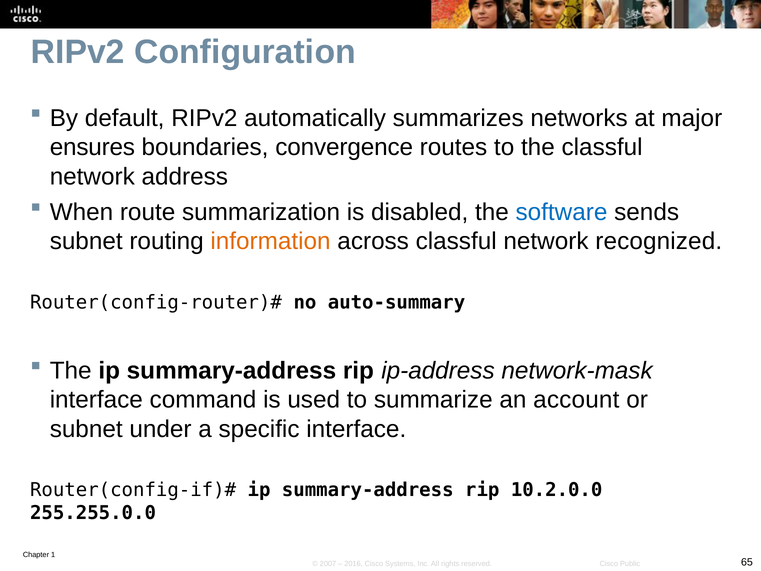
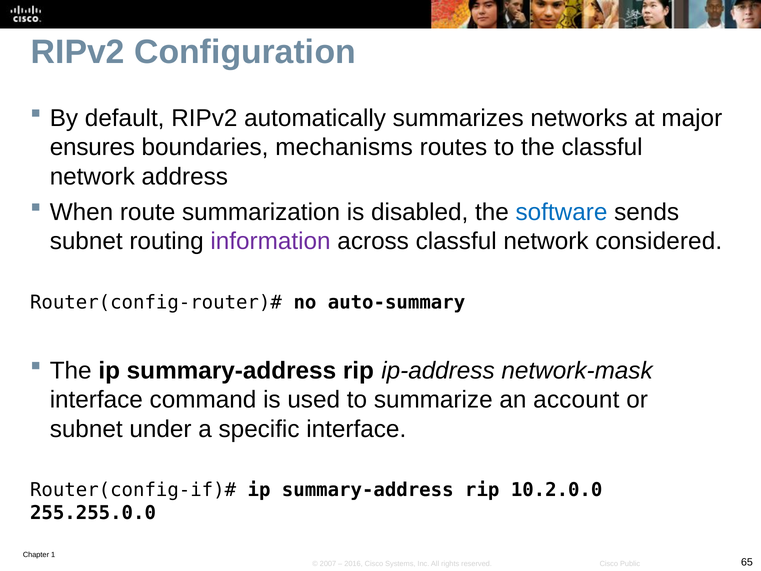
convergence: convergence -> mechanisms
information colour: orange -> purple
recognized: recognized -> considered
